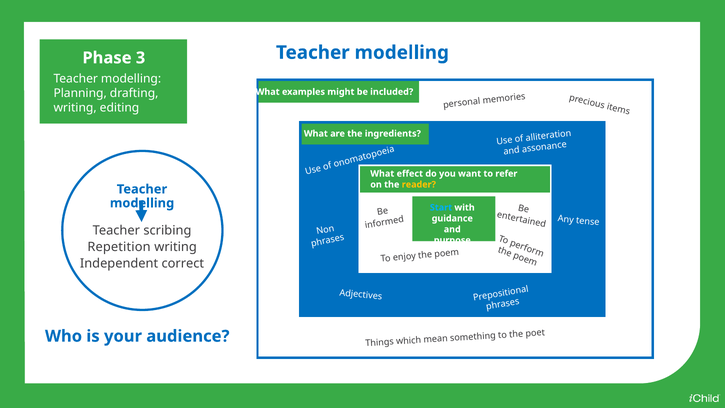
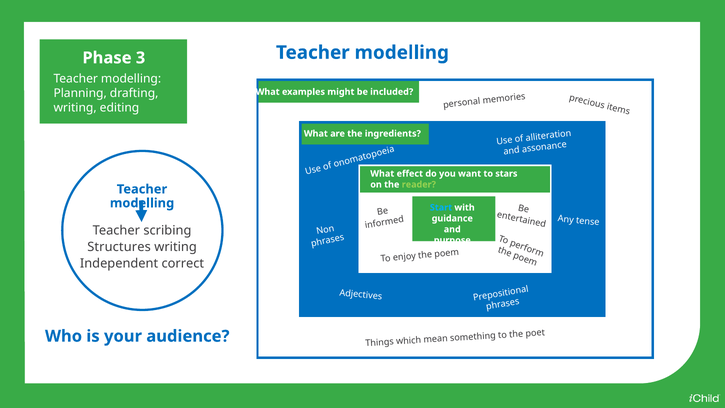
refer: refer -> stars
reader colour: yellow -> light green
Repetition: Repetition -> Structures
